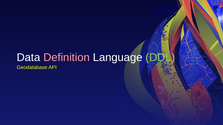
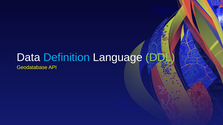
Definition colour: pink -> light blue
